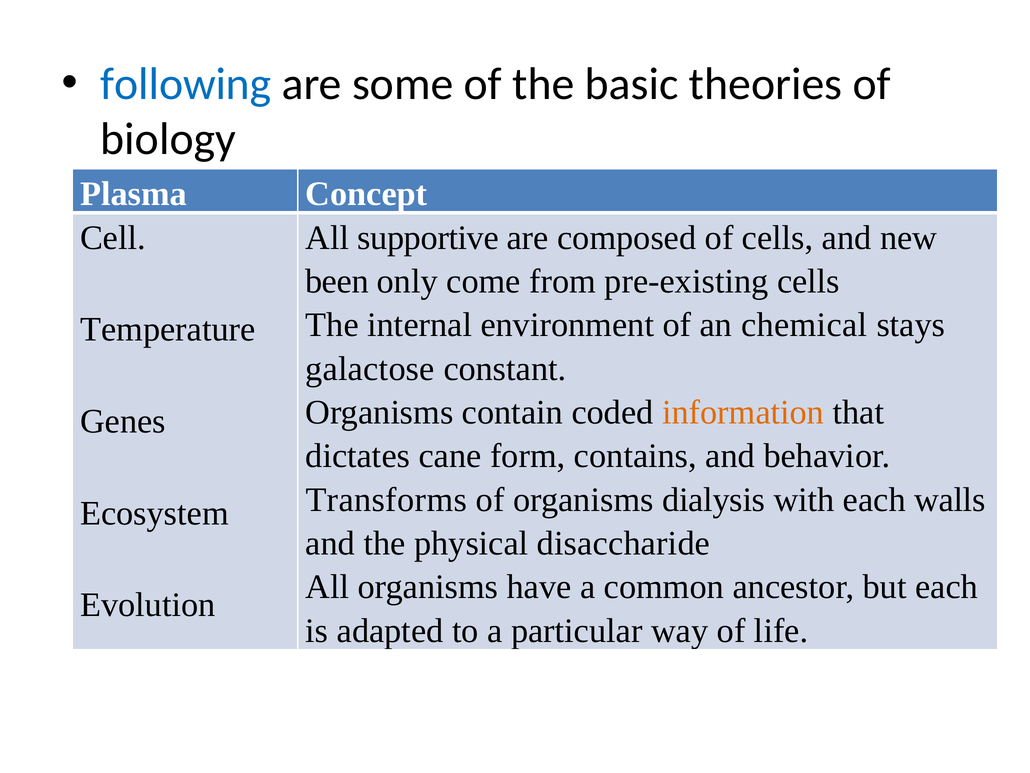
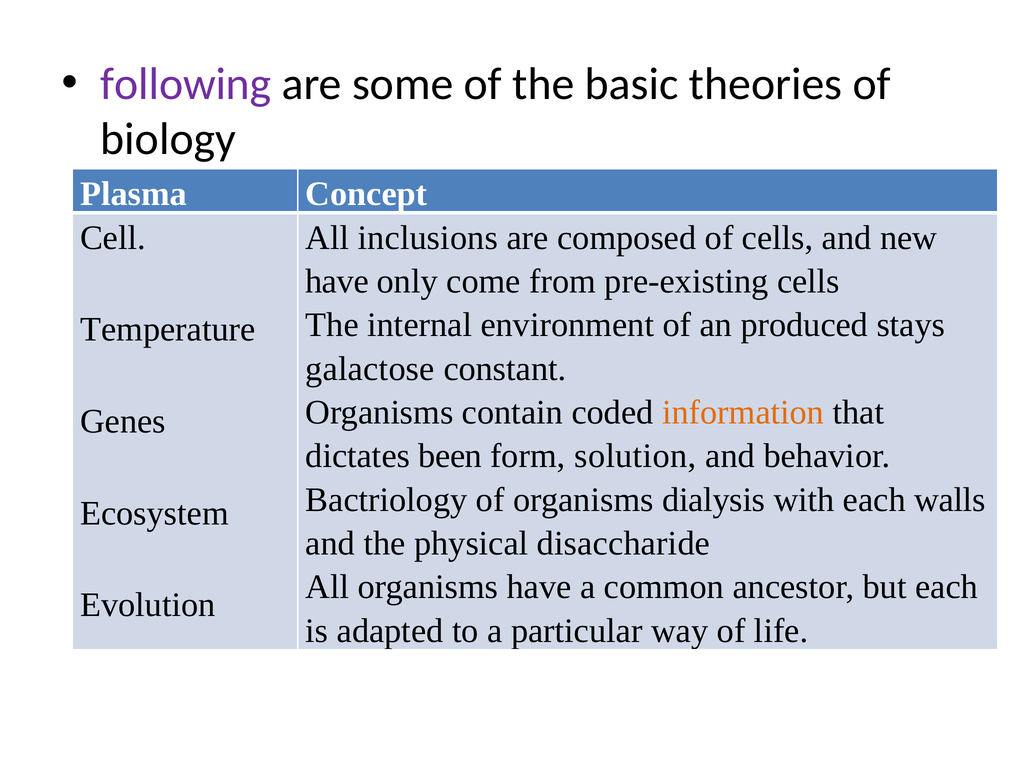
following colour: blue -> purple
supportive: supportive -> inclusions
been at (337, 281): been -> have
chemical: chemical -> produced
cane: cane -> been
contains: contains -> solution
Transforms: Transforms -> Bactriology
